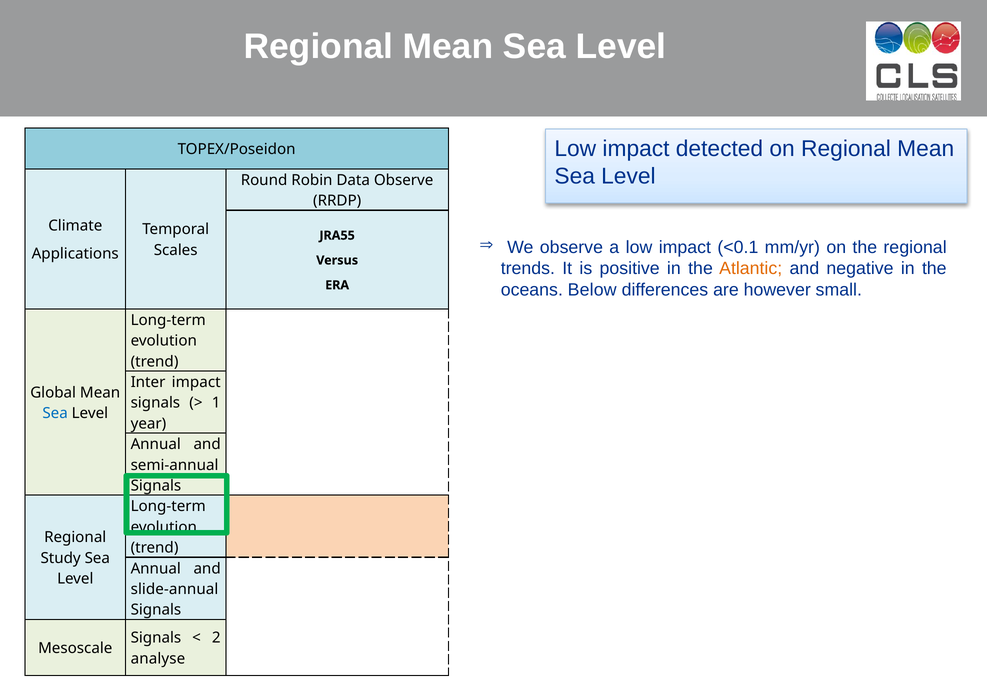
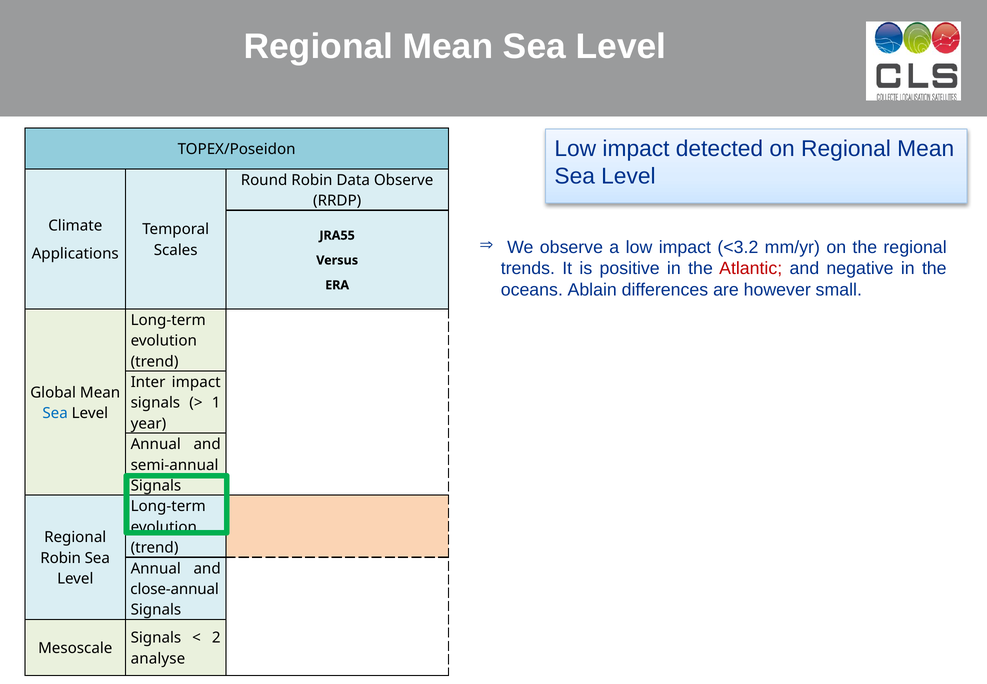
<0.1: <0.1 -> <3.2
Atlantic colour: orange -> red
Below: Below -> Ablain
Study at (61, 558): Study -> Robin
slide-annual: slide-annual -> close-annual
